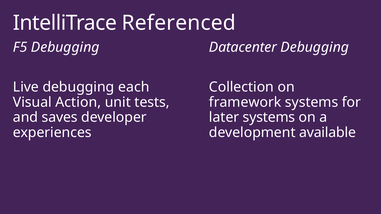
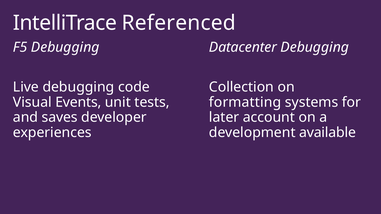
each: each -> code
Action: Action -> Events
framework: framework -> formatting
later systems: systems -> account
